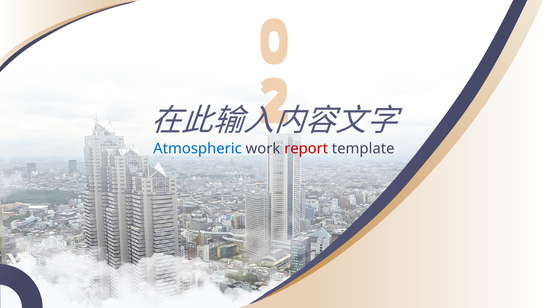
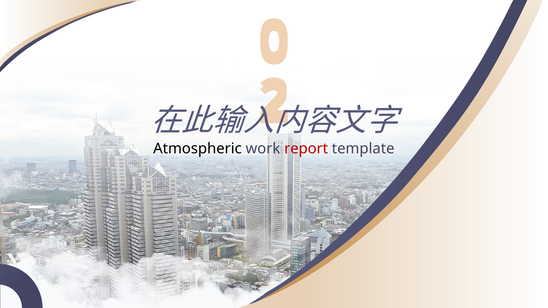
Atmospheric colour: blue -> black
